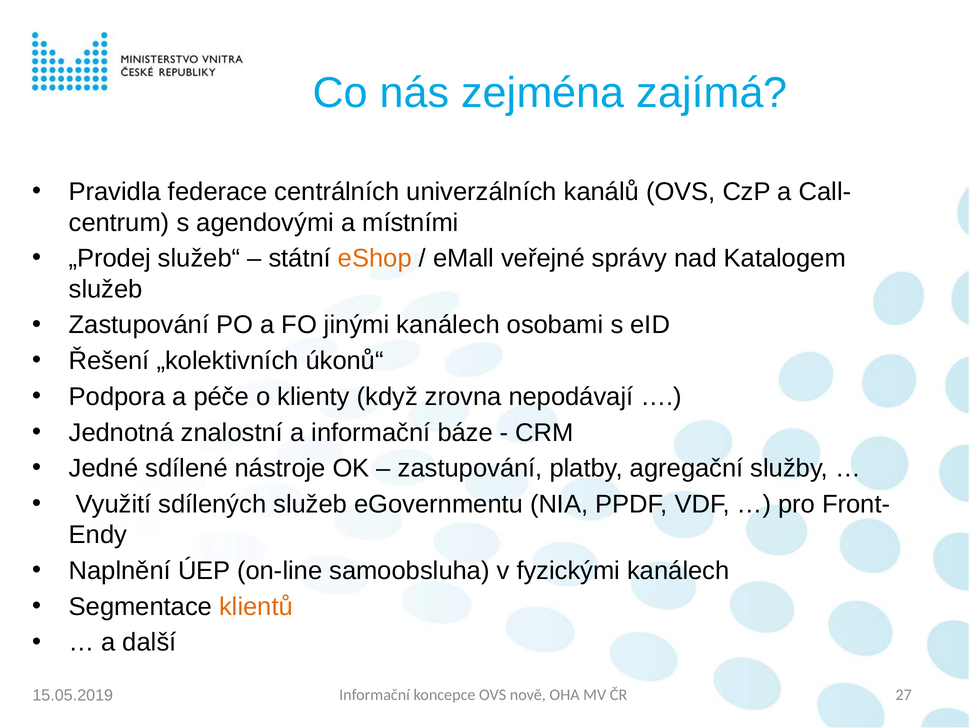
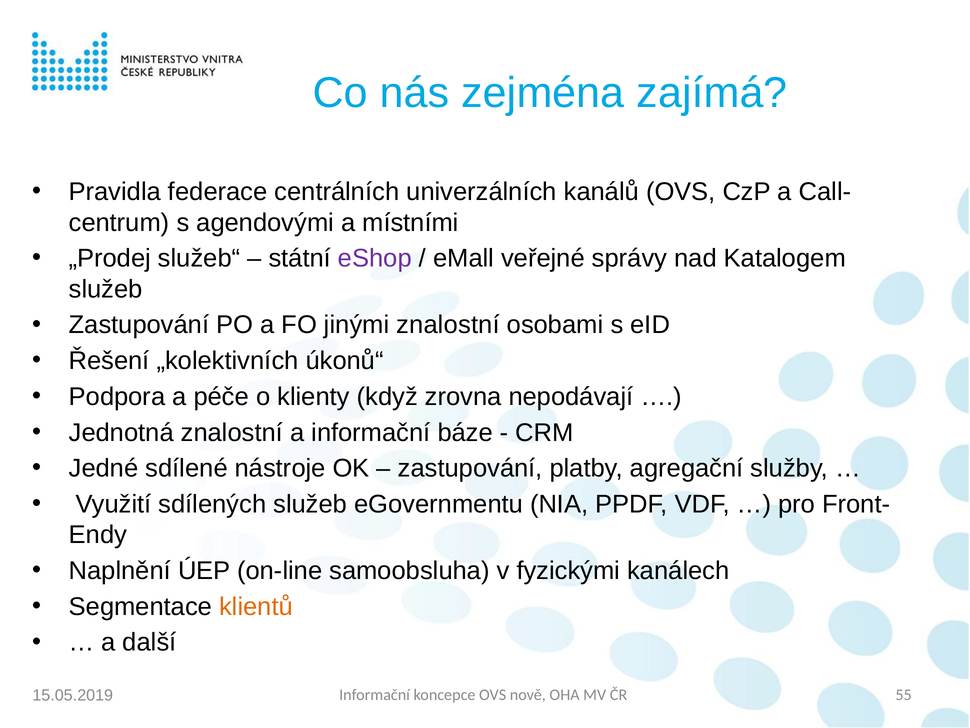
eShop colour: orange -> purple
jinými kanálech: kanálech -> znalostní
27: 27 -> 55
